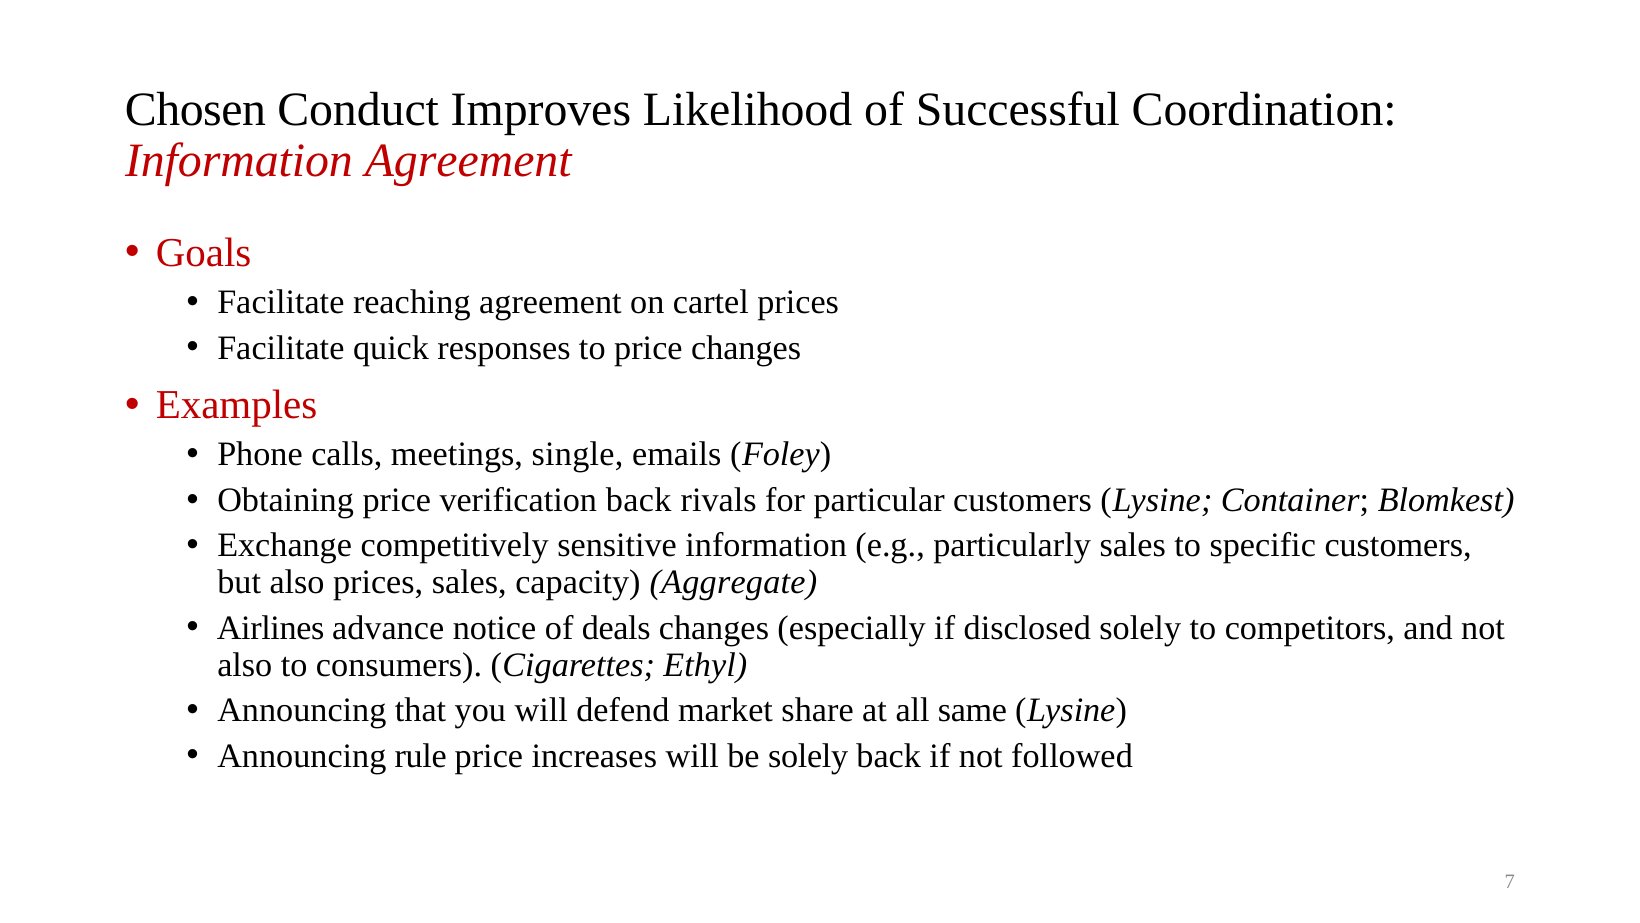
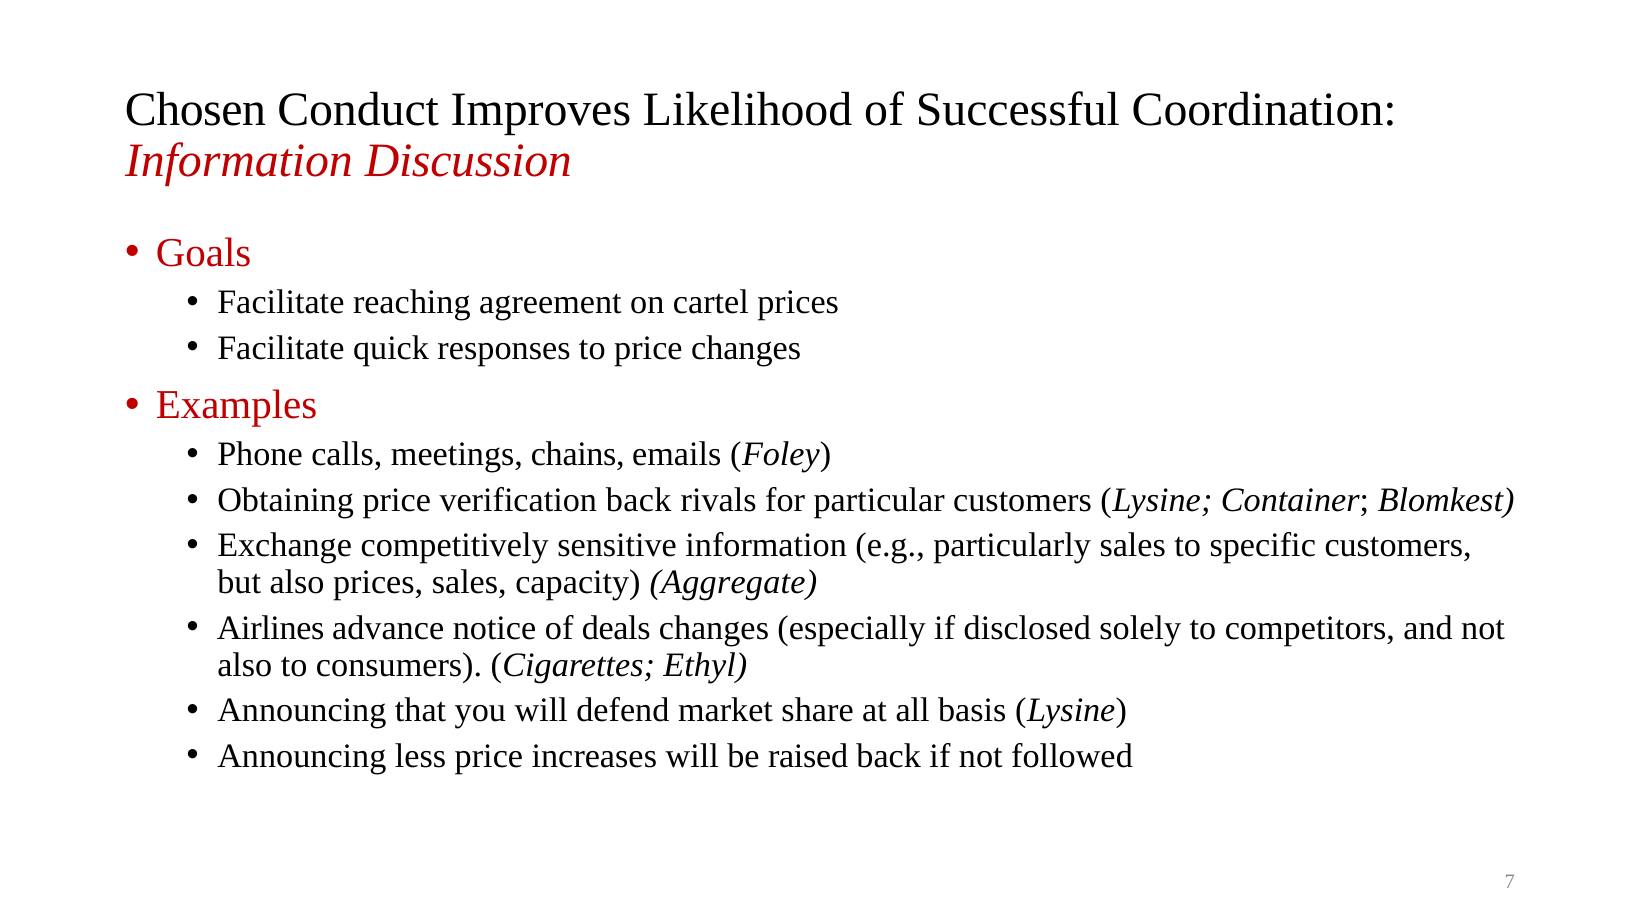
Information Agreement: Agreement -> Discussion
single: single -> chains
same: same -> basis
rule: rule -> less
be solely: solely -> raised
